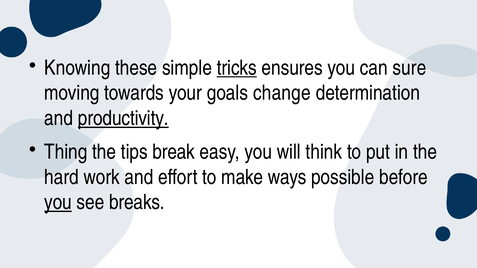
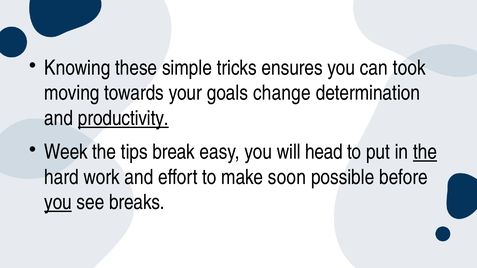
tricks underline: present -> none
sure: sure -> took
Thing: Thing -> Week
think: think -> head
the at (425, 152) underline: none -> present
ways: ways -> soon
